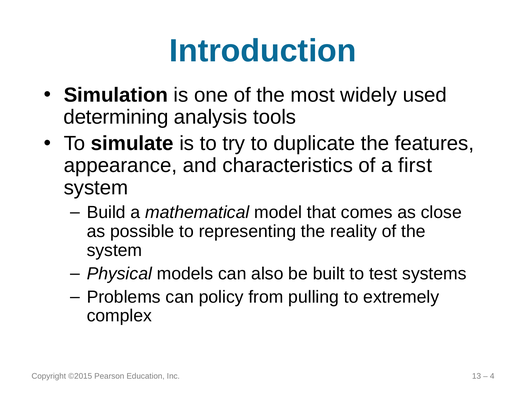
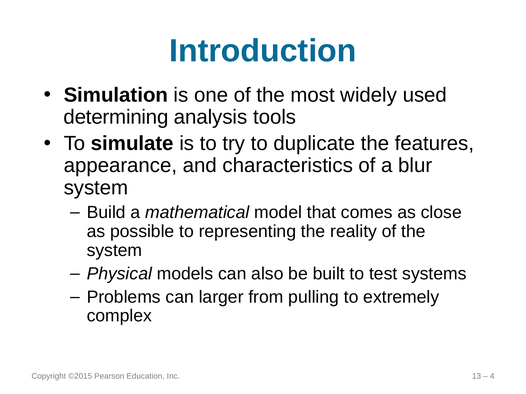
first: first -> blur
policy: policy -> larger
